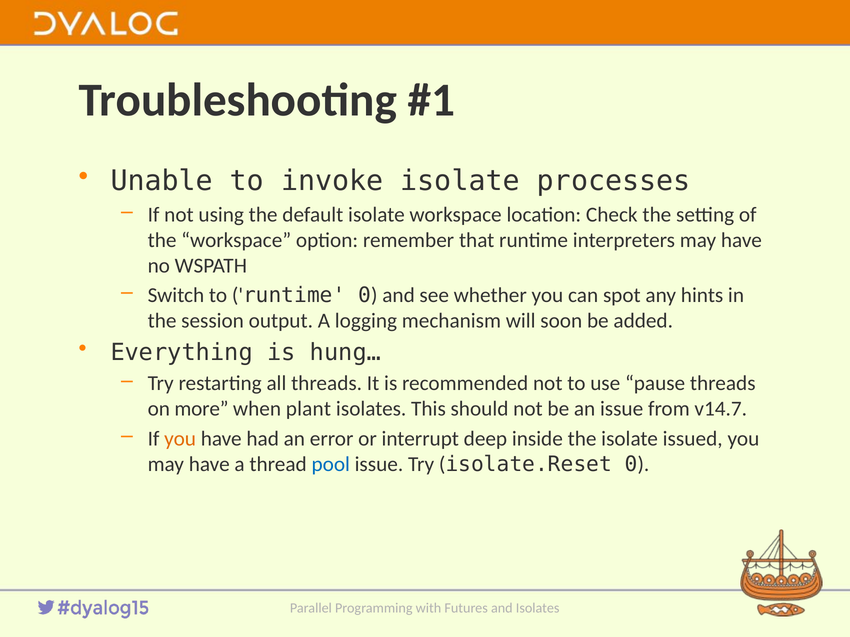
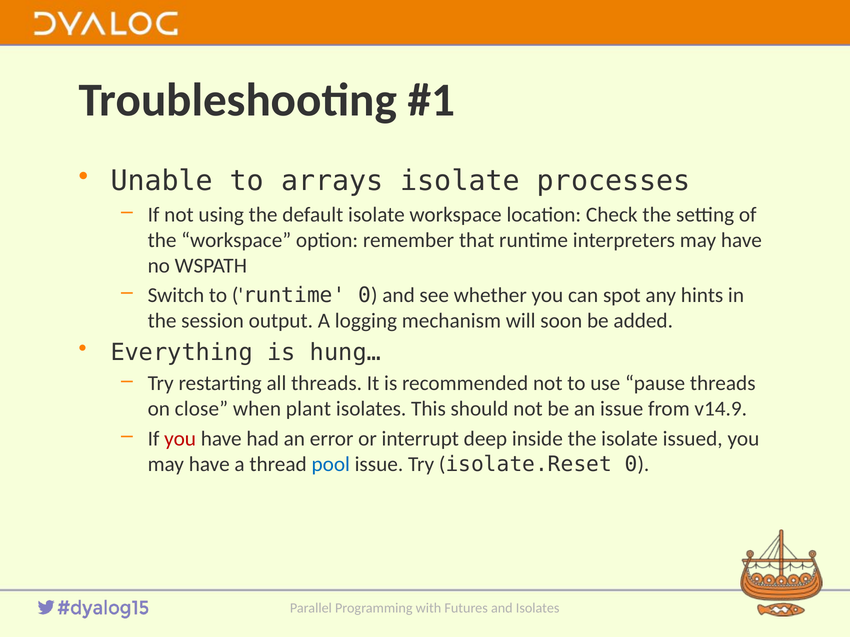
invoke: invoke -> arrays
more: more -> close
v14.7: v14.7 -> v14.9
you at (180, 439) colour: orange -> red
